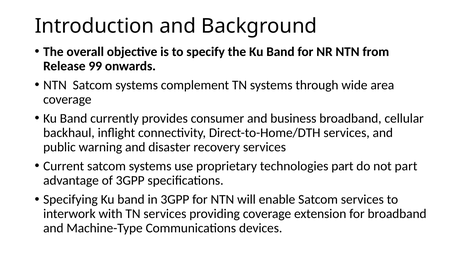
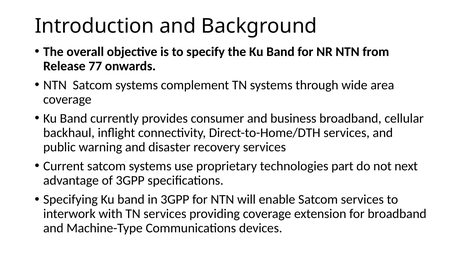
99: 99 -> 77
not part: part -> next
